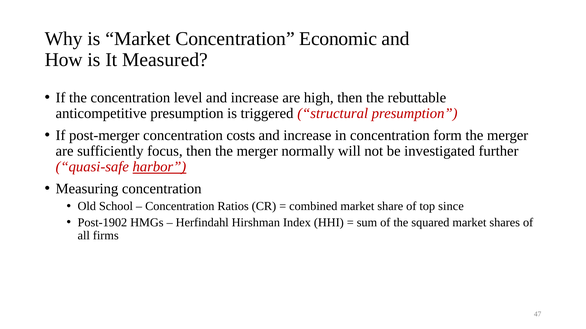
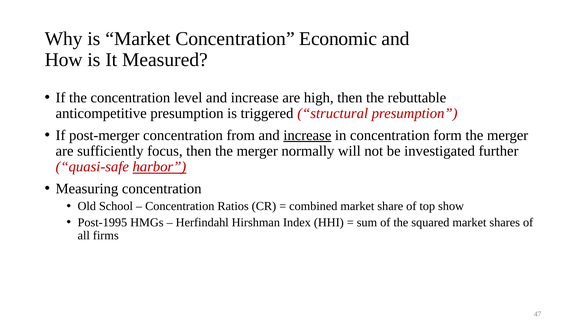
costs: costs -> from
increase at (307, 136) underline: none -> present
since: since -> show
Post-1902: Post-1902 -> Post-1995
